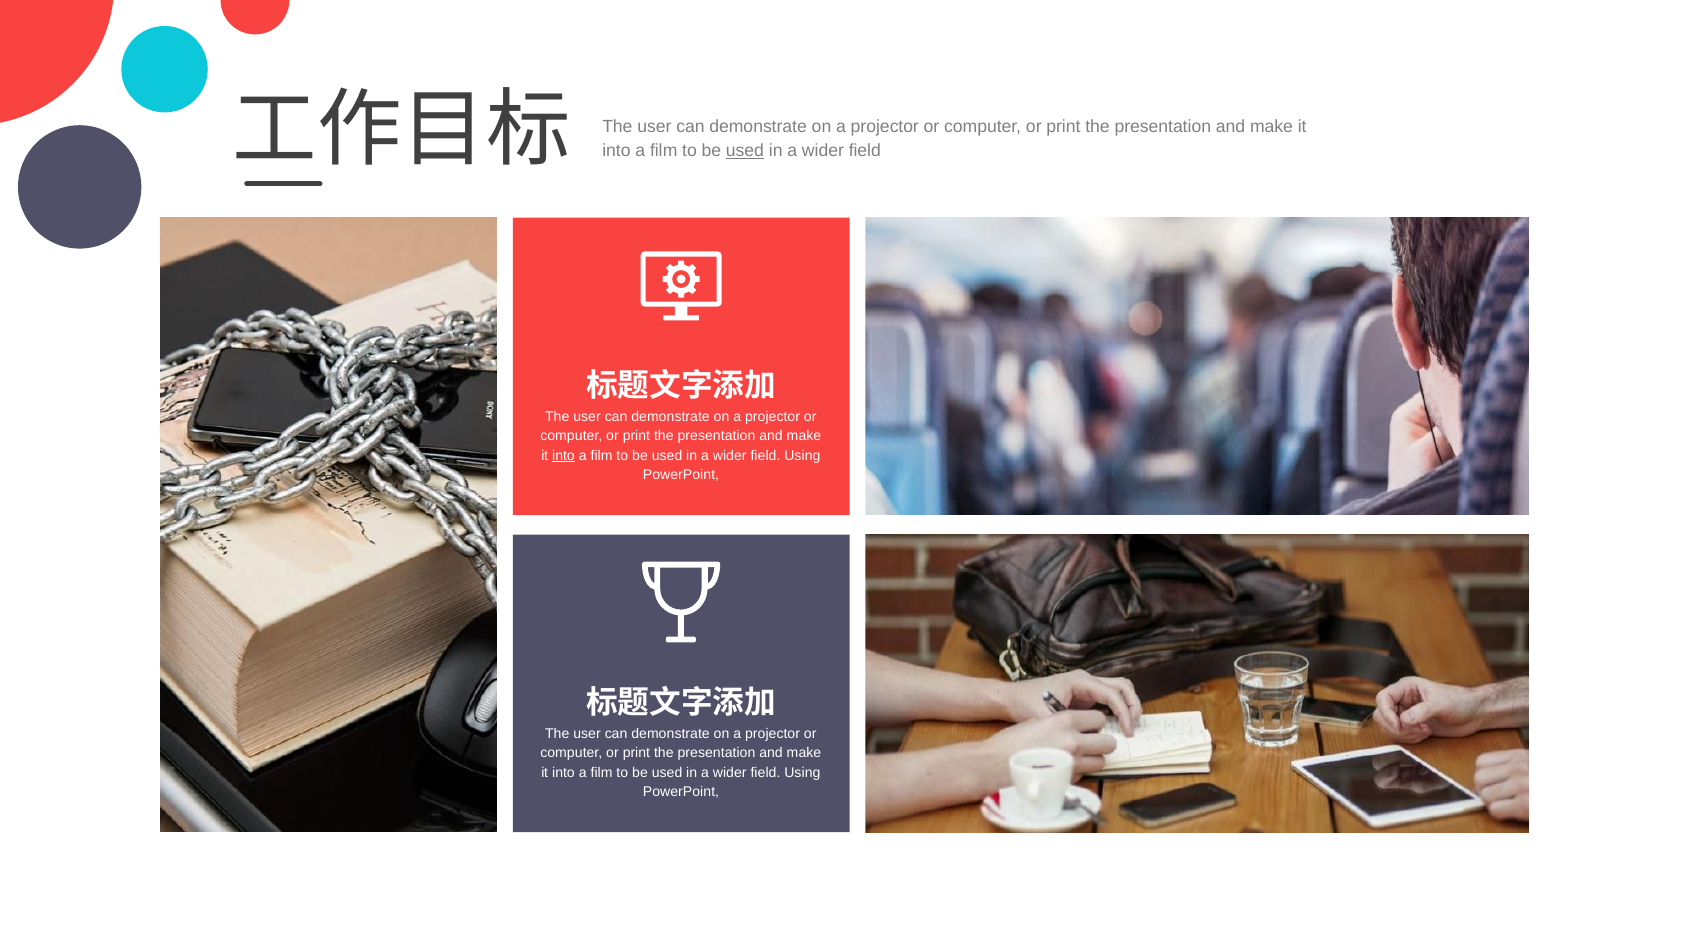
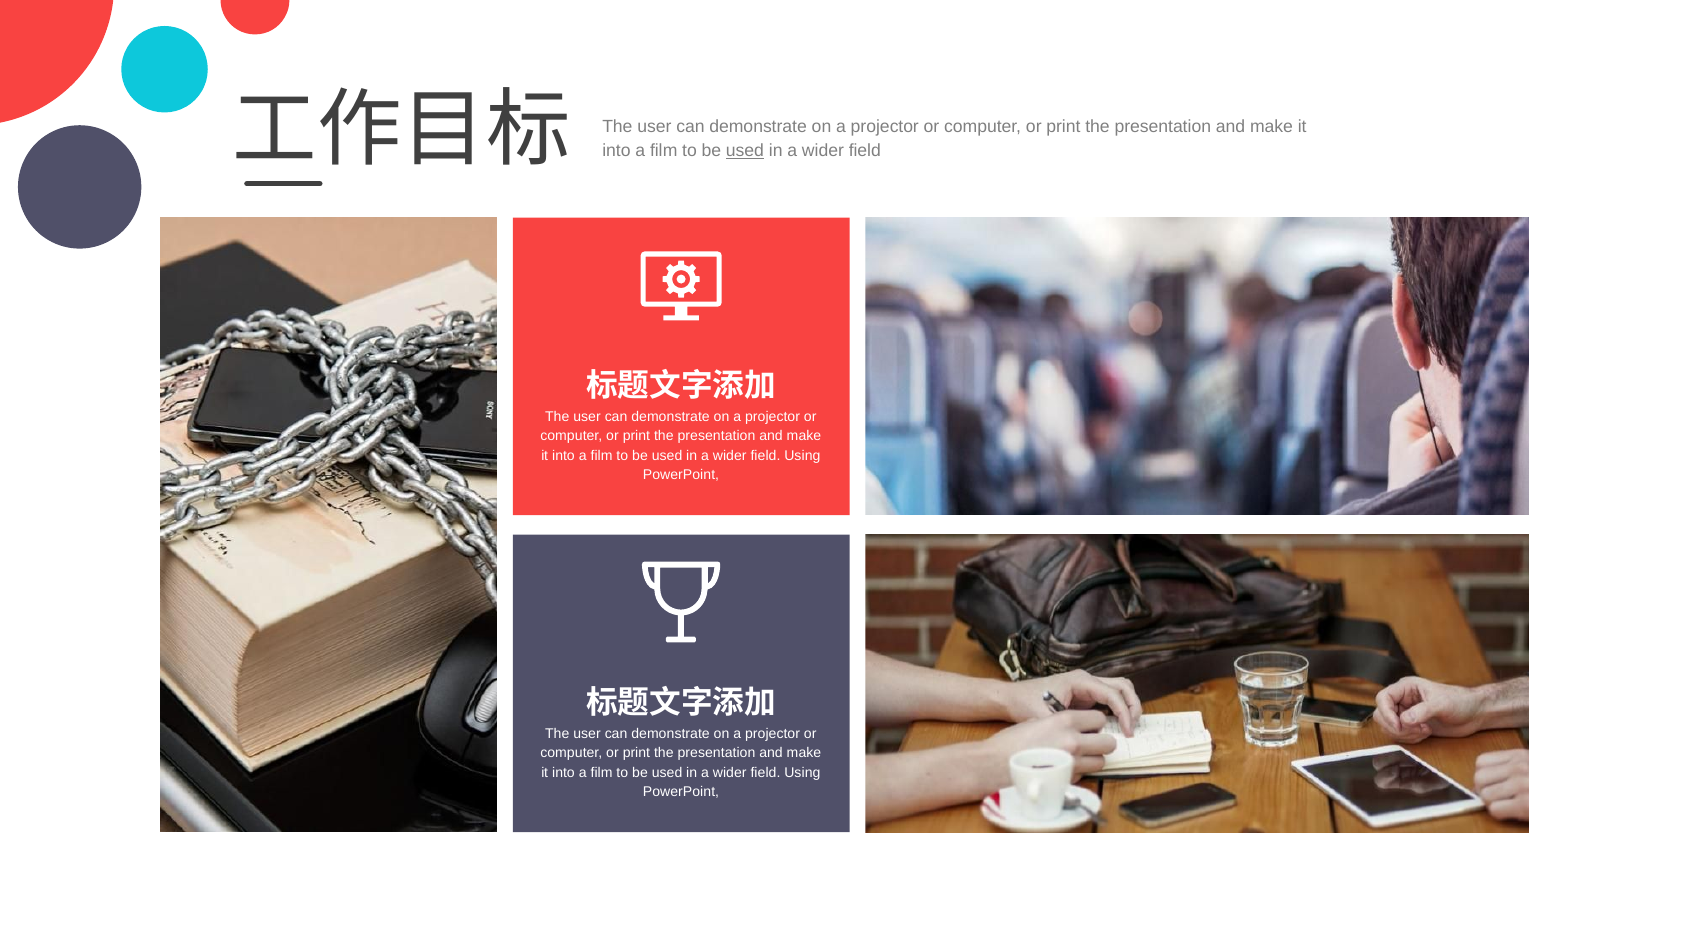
into at (563, 455) underline: present -> none
